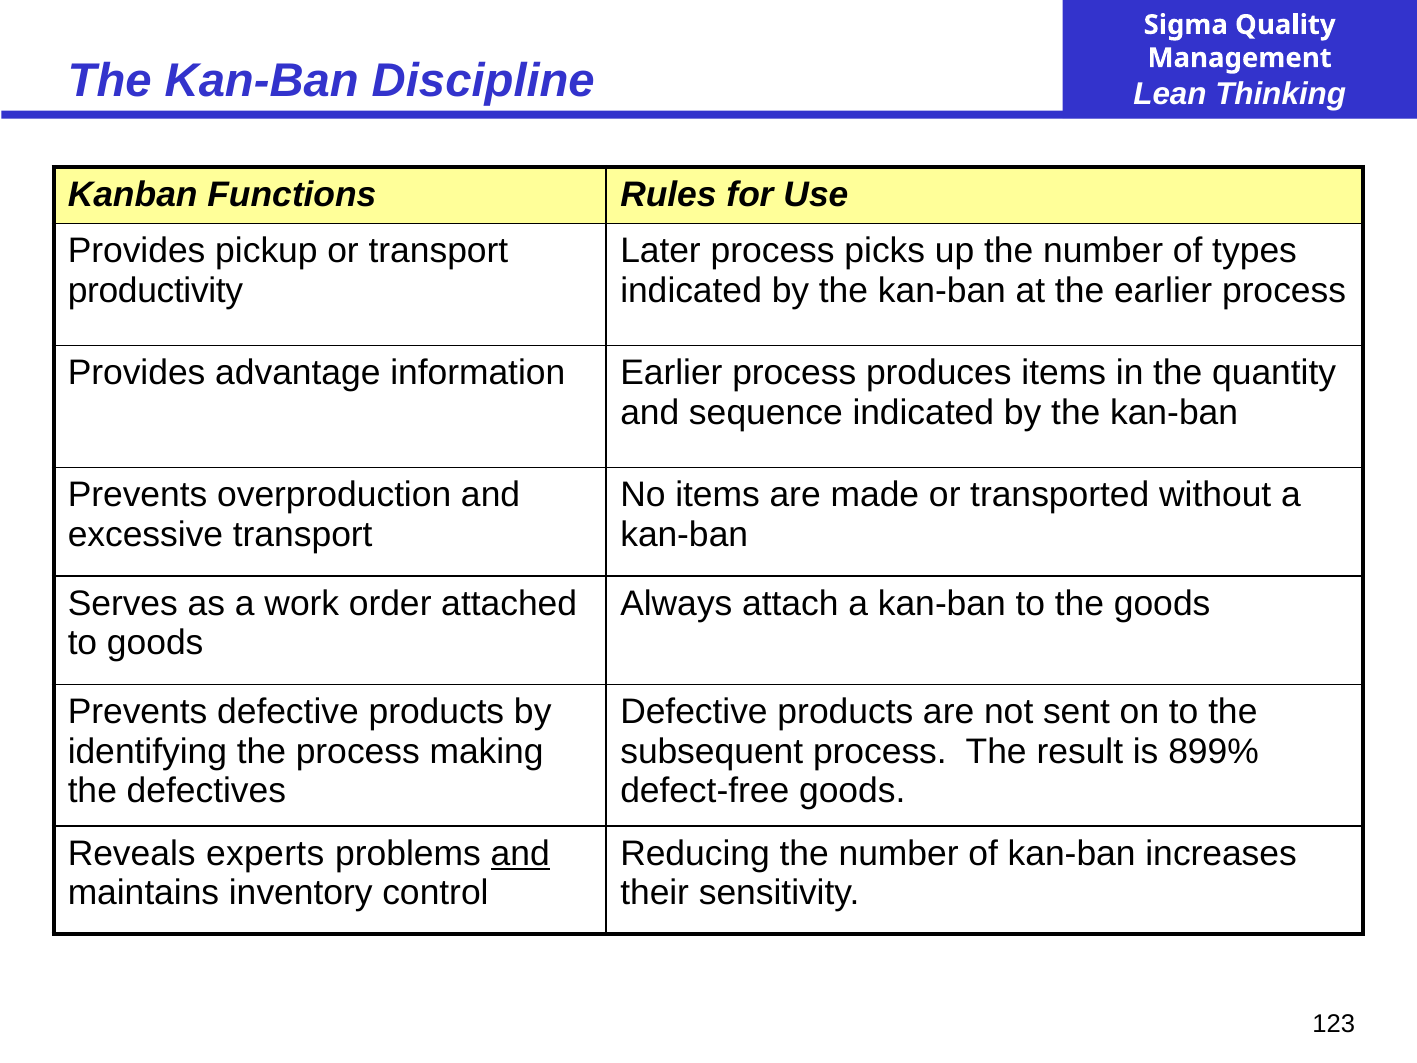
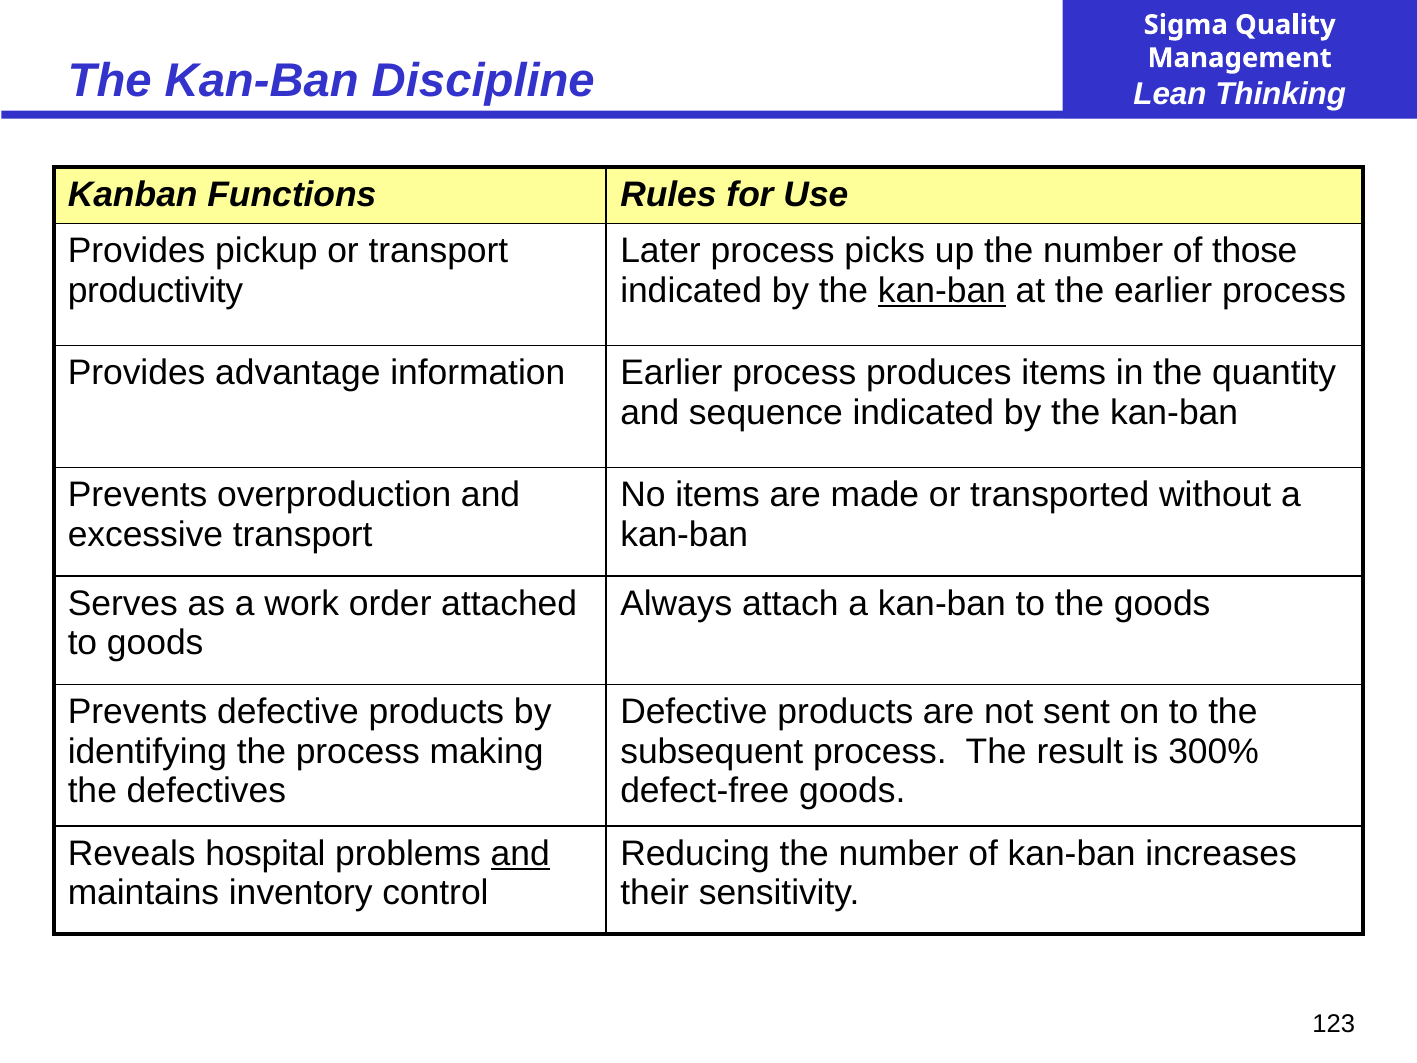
types: types -> those
kan-ban at (942, 291) underline: none -> present
899%: 899% -> 300%
experts: experts -> hospital
